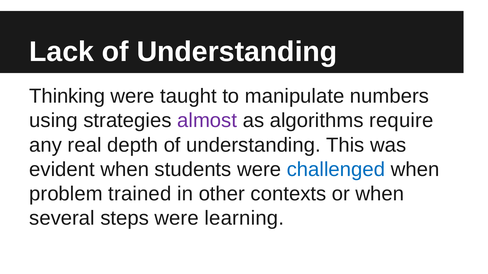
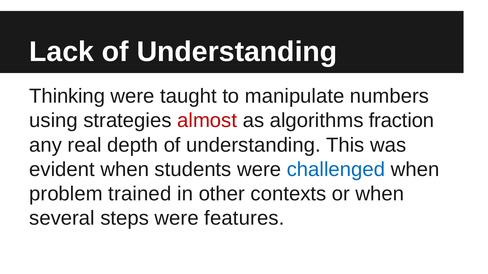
almost colour: purple -> red
require: require -> fraction
learning: learning -> features
